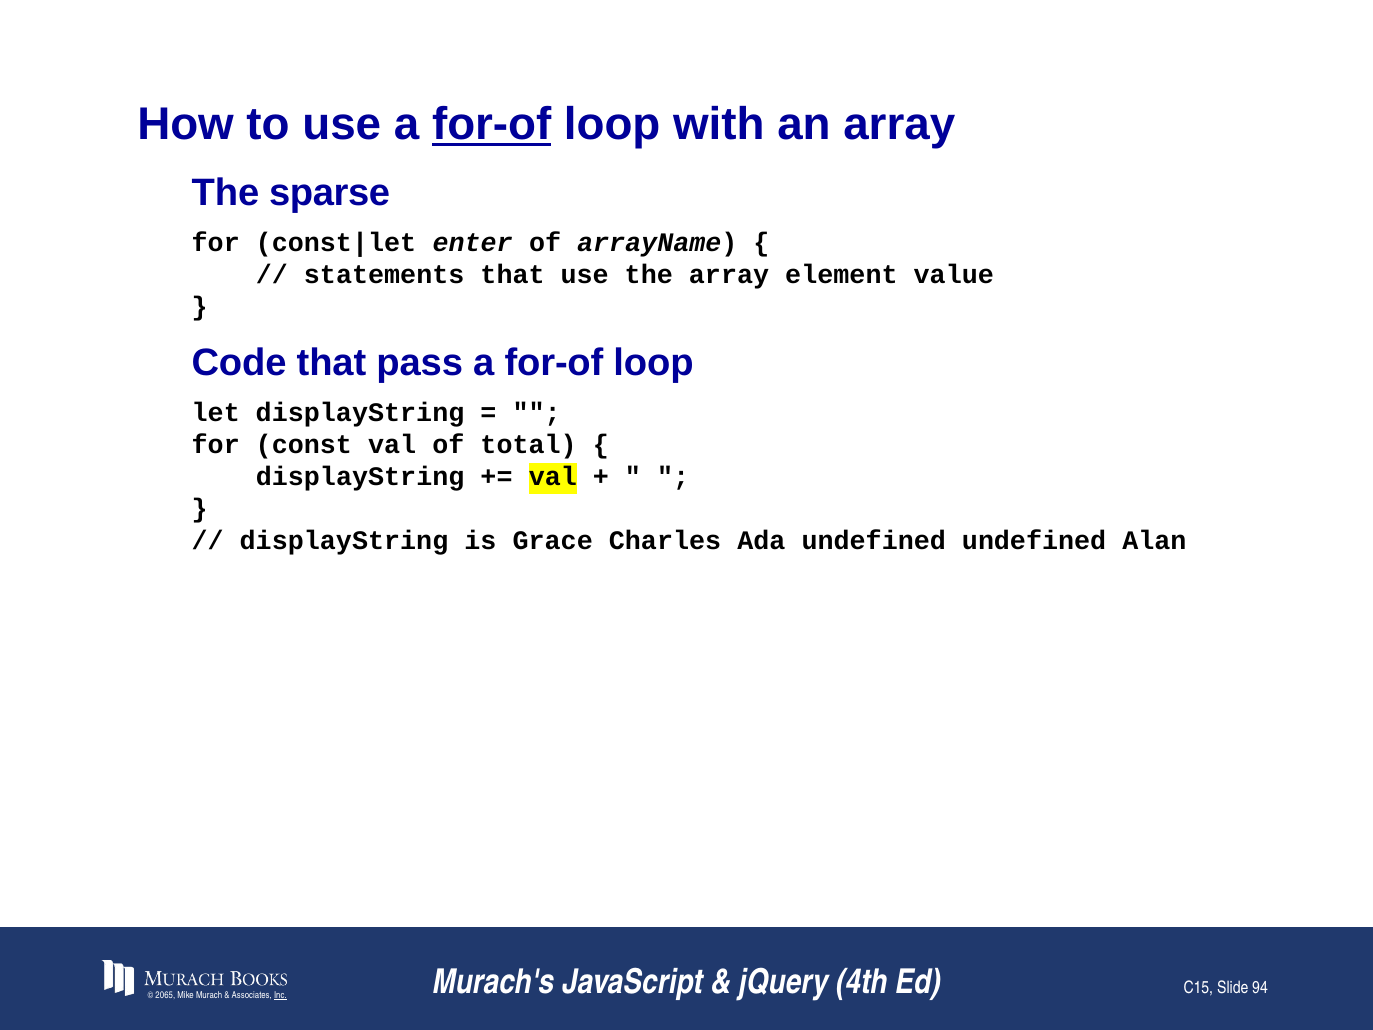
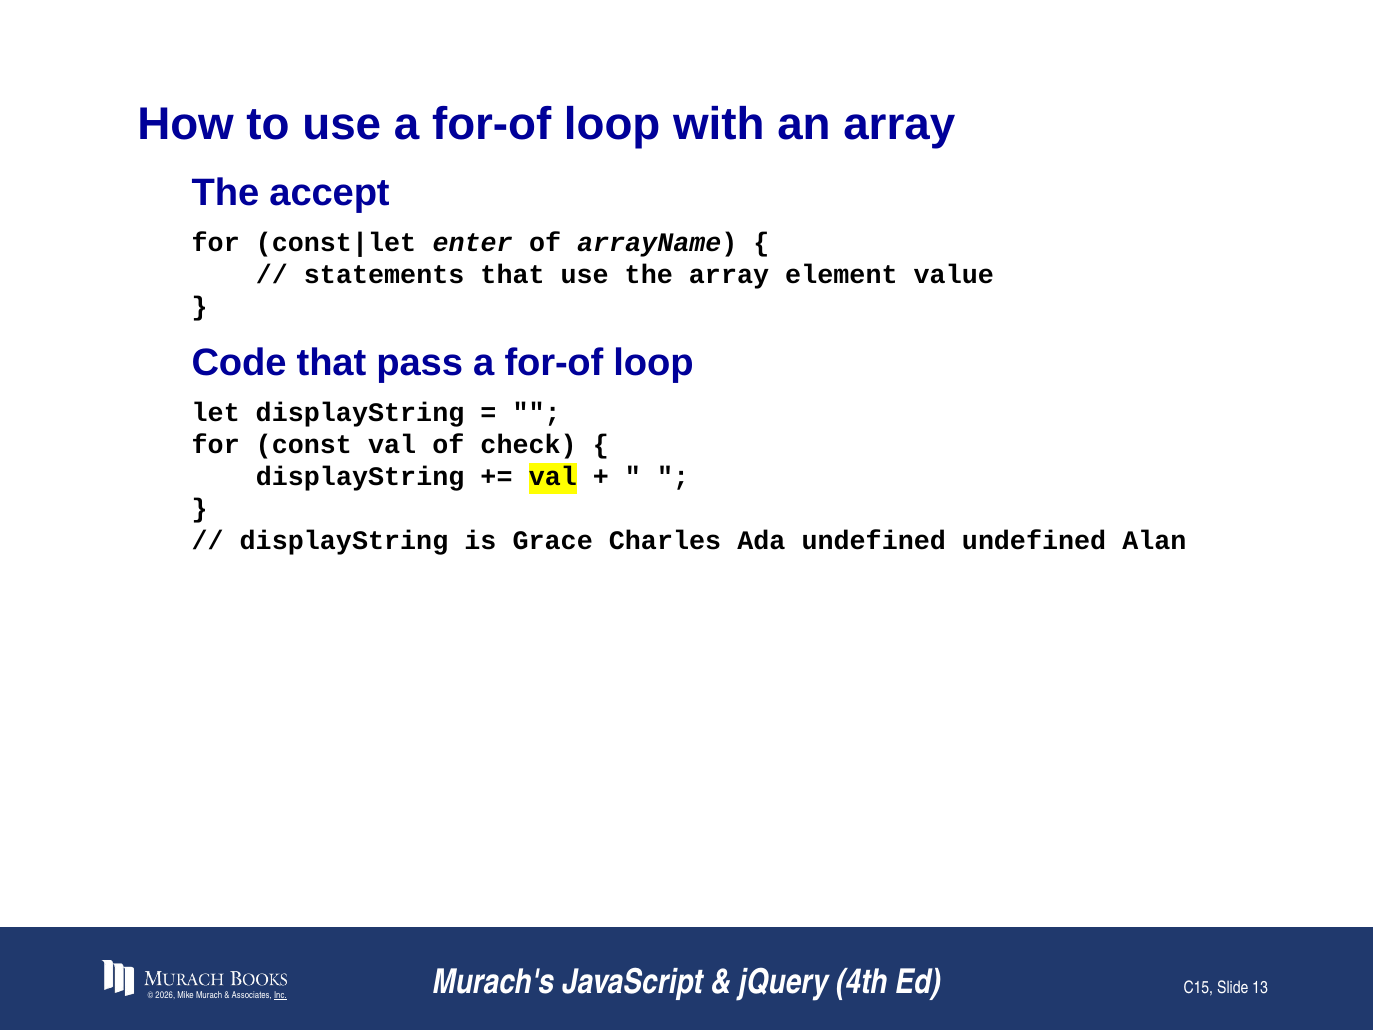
for-of at (492, 125) underline: present -> none
sparse: sparse -> accept
total: total -> check
2065: 2065 -> 2026
94: 94 -> 13
